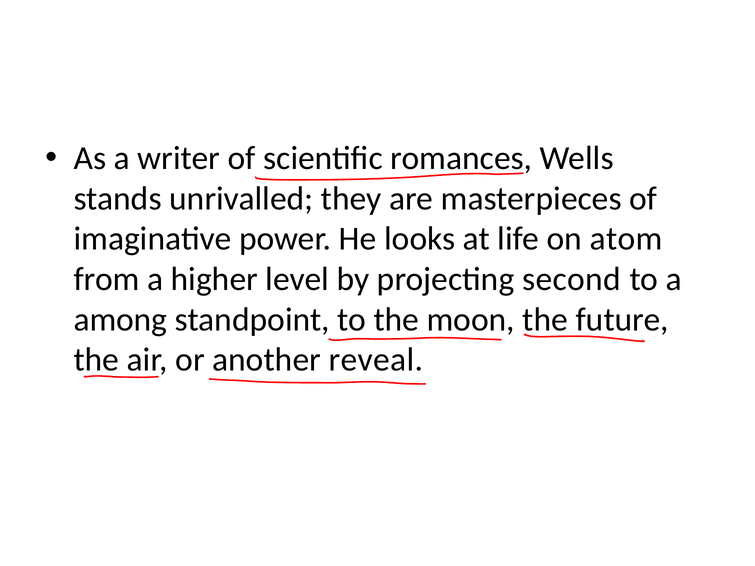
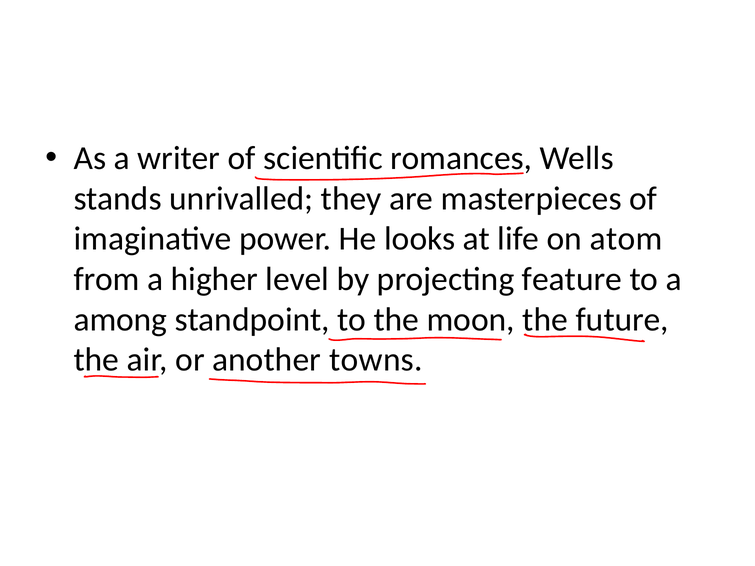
second: second -> feature
reveal: reveal -> towns
